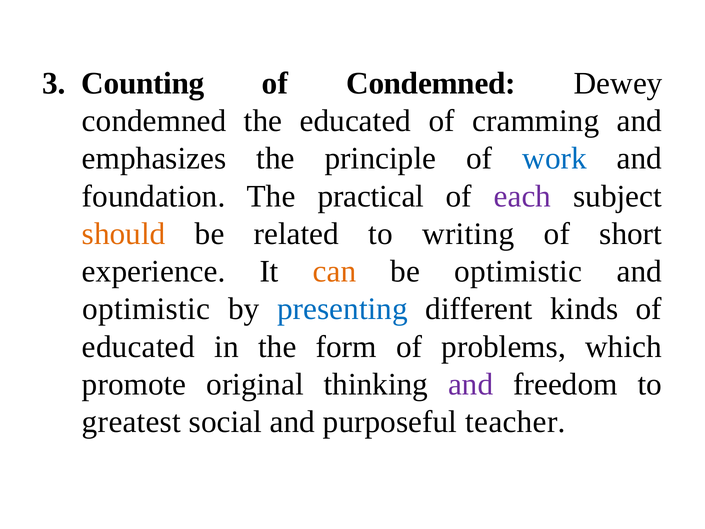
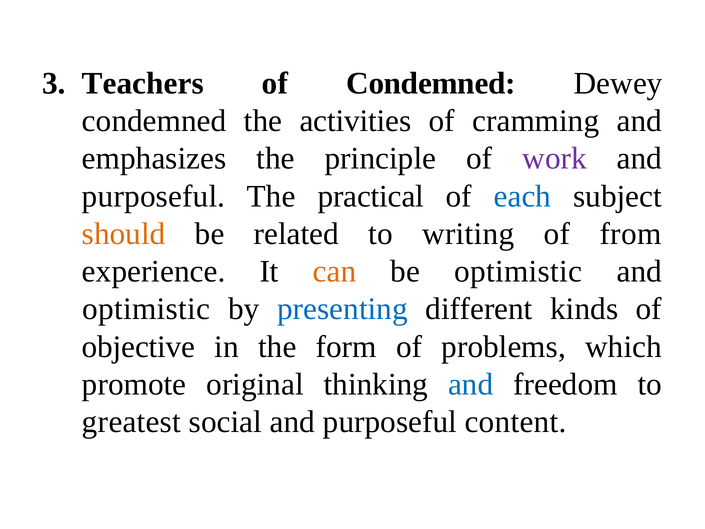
Counting: Counting -> Teachers
the educated: educated -> activities
work colour: blue -> purple
foundation at (154, 196): foundation -> purposeful
each colour: purple -> blue
short: short -> from
educated at (138, 347): educated -> objective
and at (471, 384) colour: purple -> blue
teacher: teacher -> content
